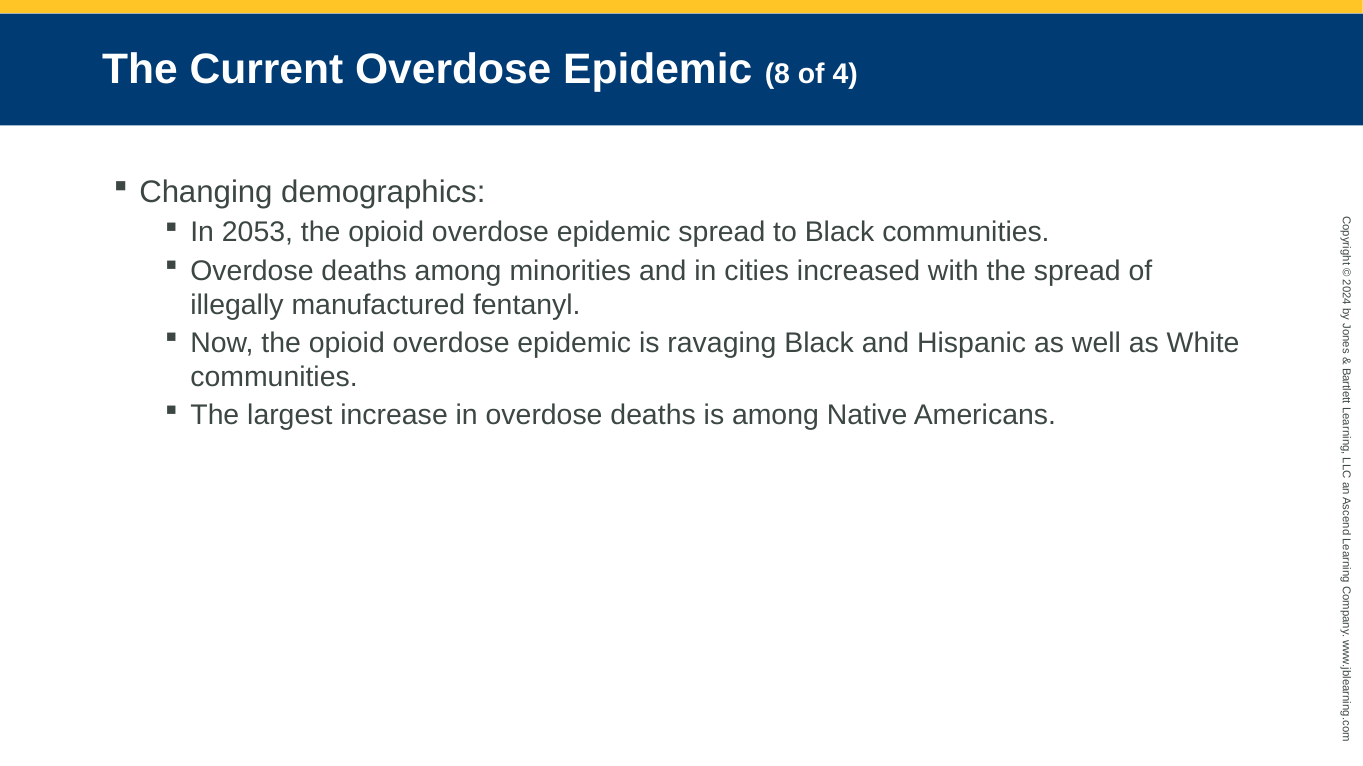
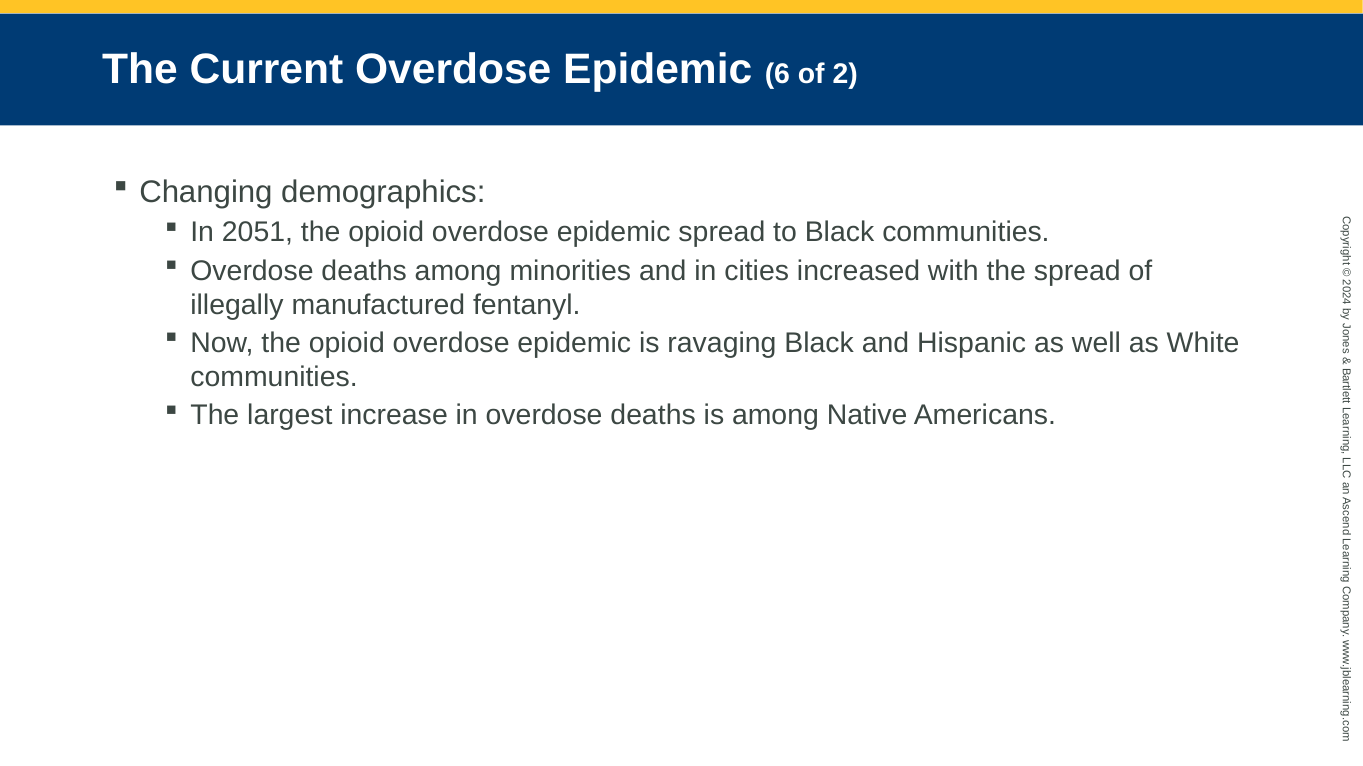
8: 8 -> 6
of 4: 4 -> 2
2053: 2053 -> 2051
